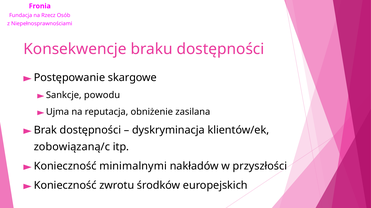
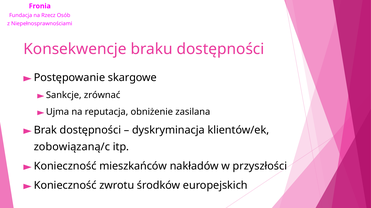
powodu: powodu -> zrównać
minimalnymi: minimalnymi -> mieszkańców
